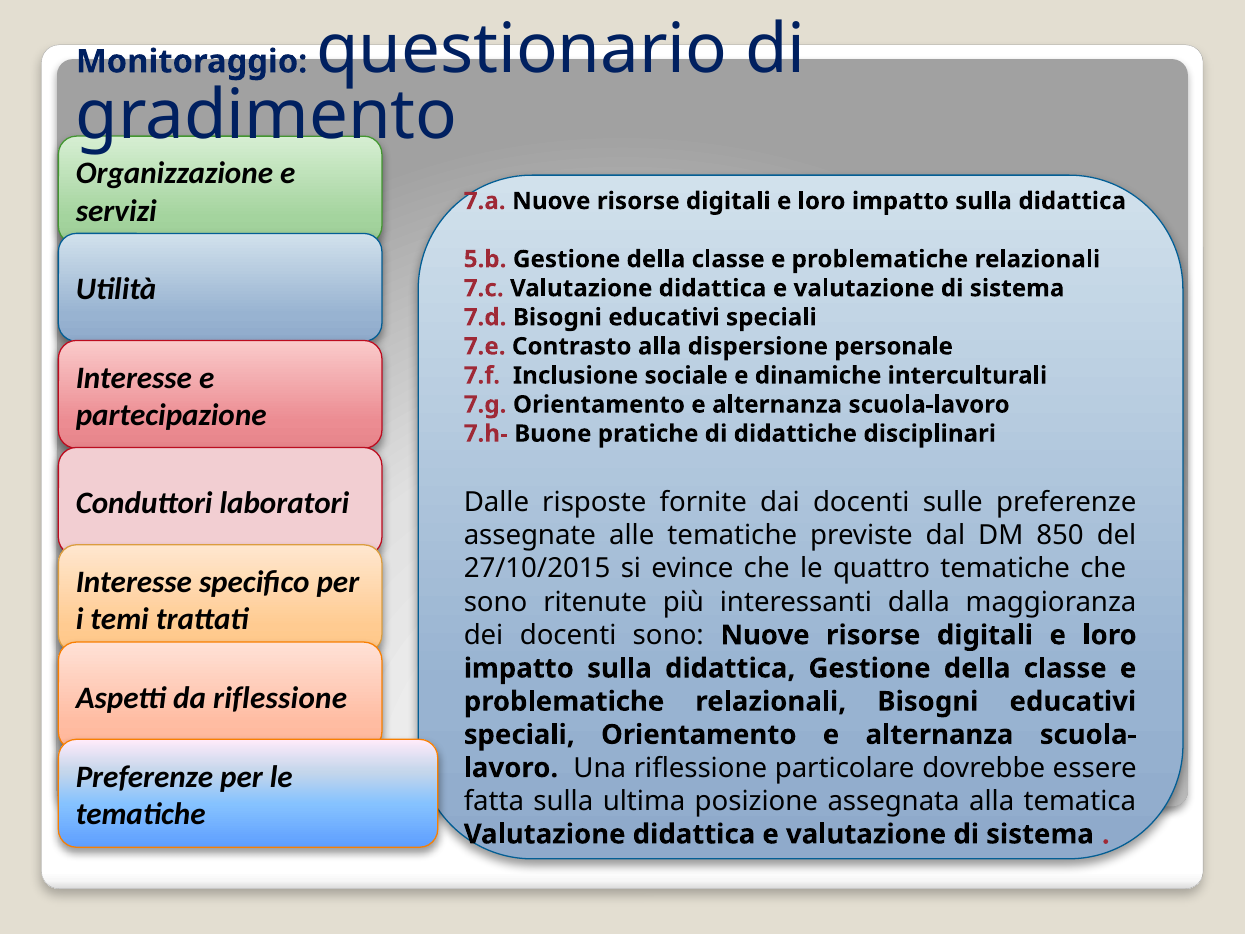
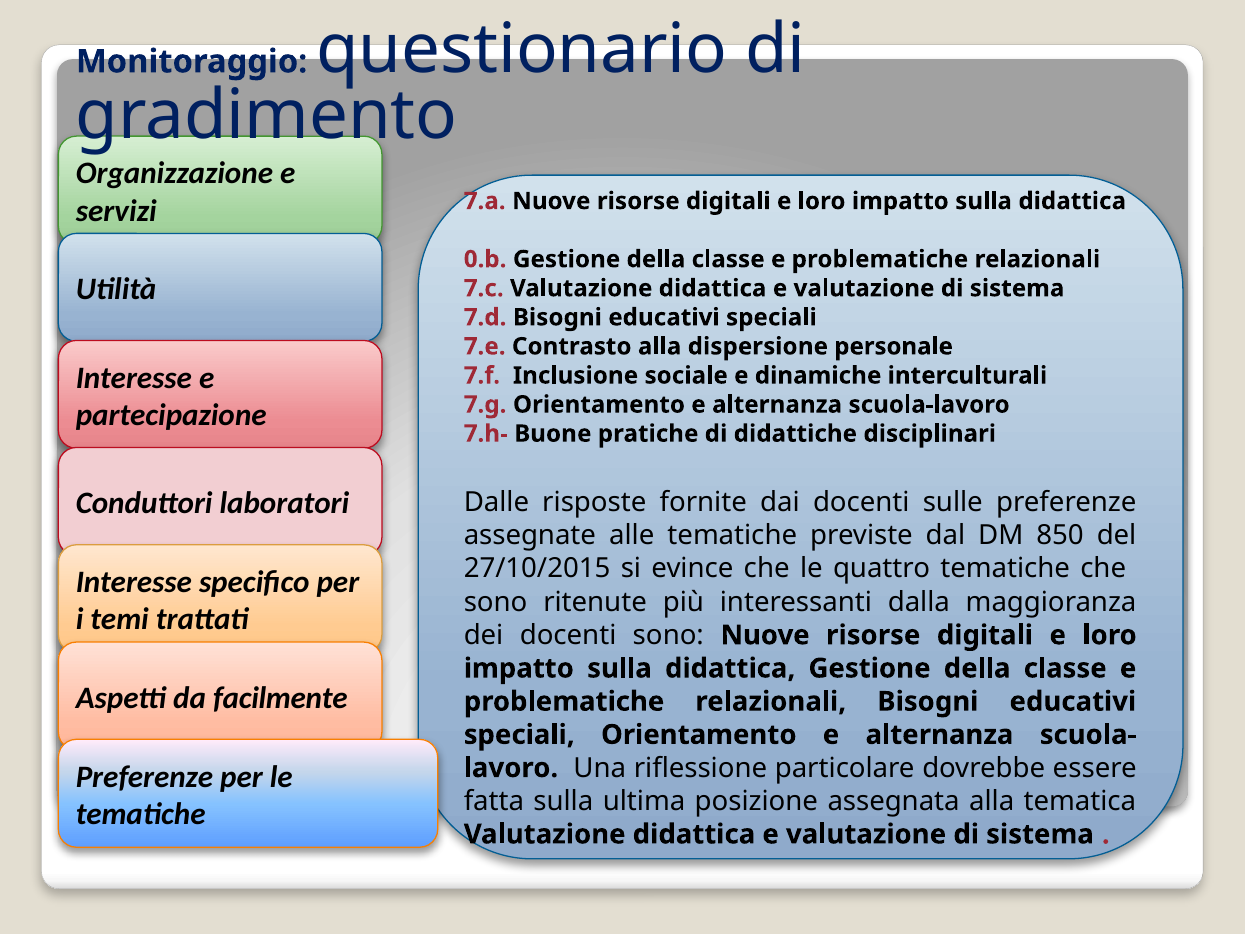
5.b: 5.b -> 0.b
da riflessione: riflessione -> facilmente
